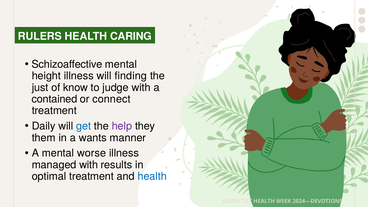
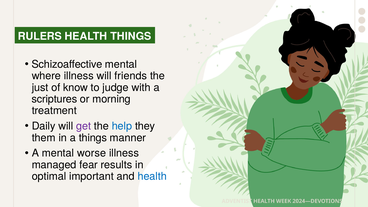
HEALTH CARING: CARING -> THINGS
height: height -> where
finding: finding -> friends
contained: contained -> scriptures
connect: connect -> morning
get colour: blue -> purple
help colour: purple -> blue
a wants: wants -> things
managed with: with -> fear
optimal treatment: treatment -> important
